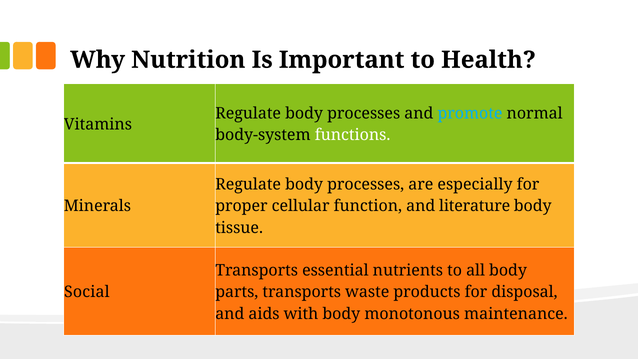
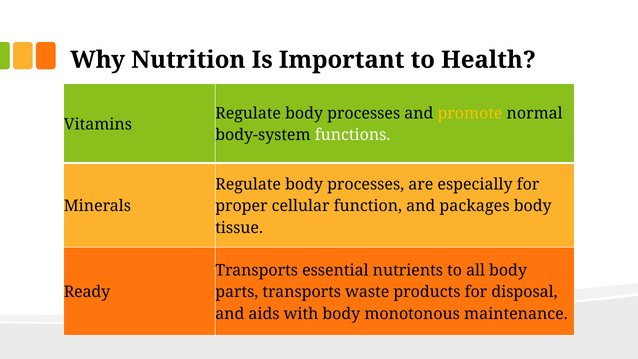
promote colour: light blue -> yellow
literature: literature -> packages
Social: Social -> Ready
